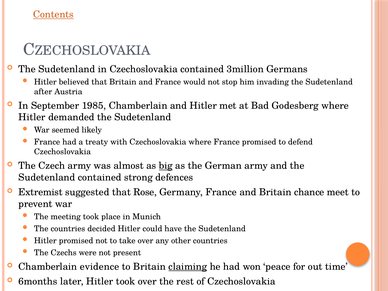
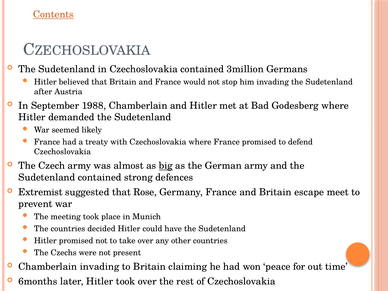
1985: 1985 -> 1988
chance: chance -> escape
Chamberlain evidence: evidence -> invading
claiming underline: present -> none
